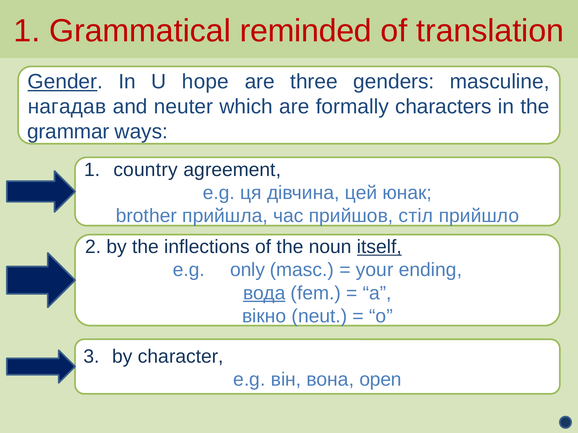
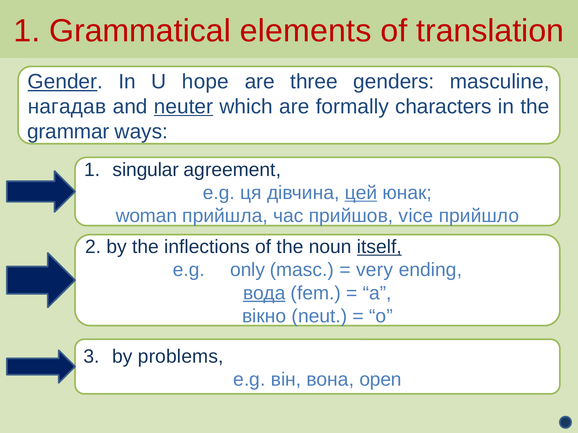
reminded: reminded -> elements
neuter underline: none -> present
country: country -> singular
цей underline: none -> present
brother: brother -> woman
стіл: стіл -> vice
your: your -> very
character: character -> problems
